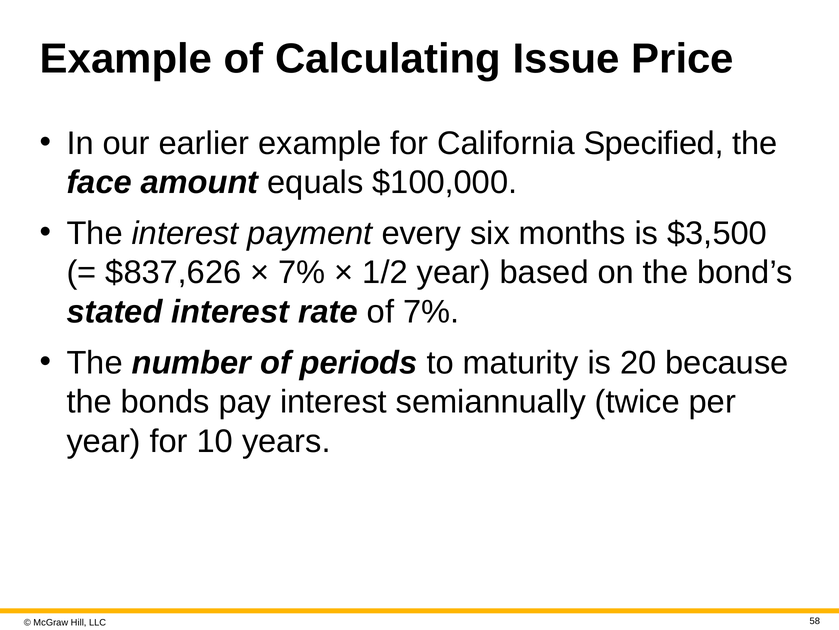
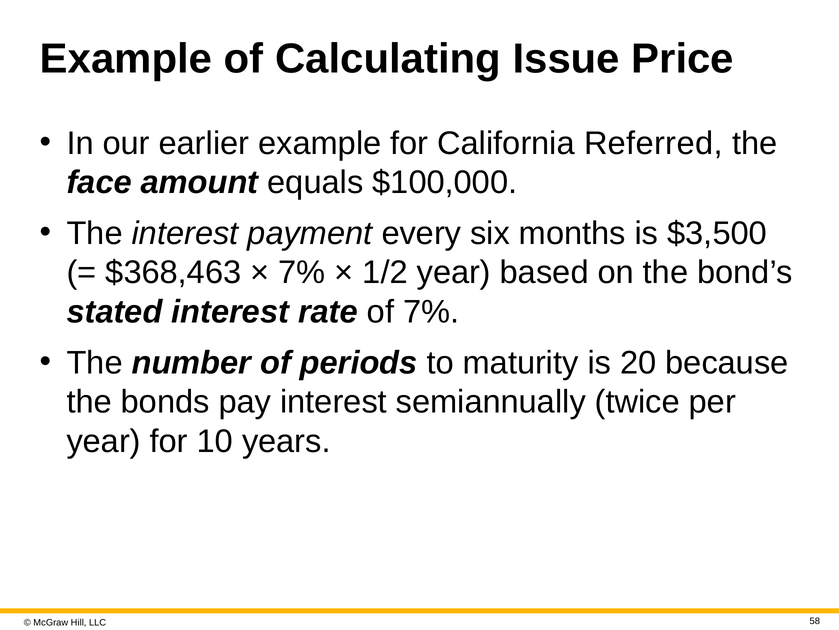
Specified: Specified -> Referred
$837,626: $837,626 -> $368,463
